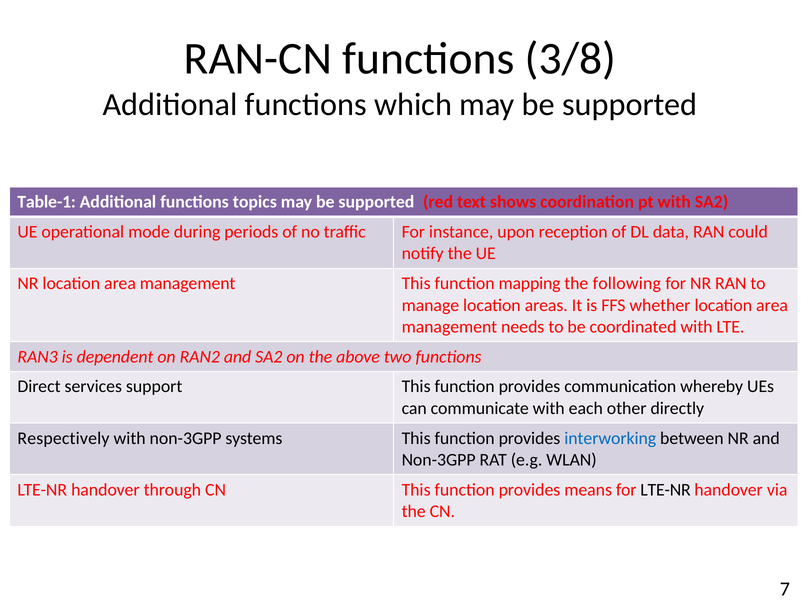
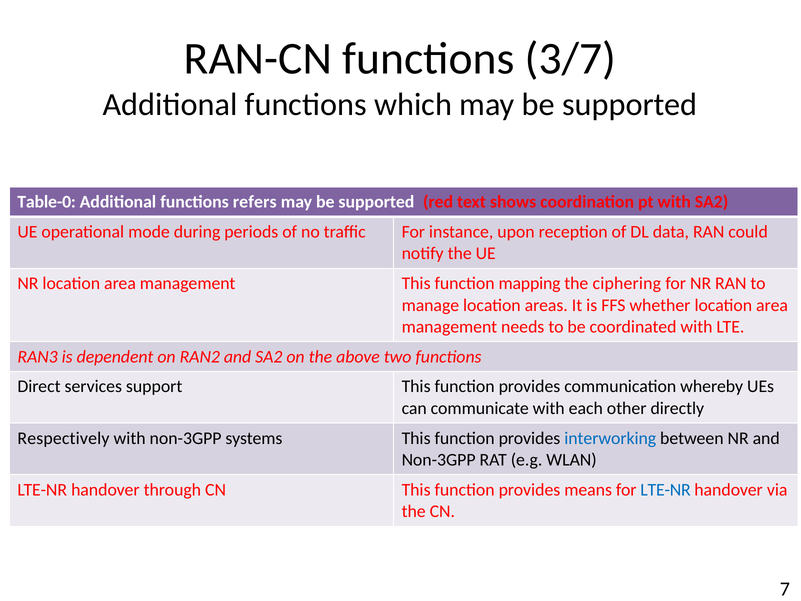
3/8: 3/8 -> 3/7
Table-1: Table-1 -> Table-0
topics: topics -> refers
following: following -> ciphering
LTE-NR at (665, 490) colour: black -> blue
